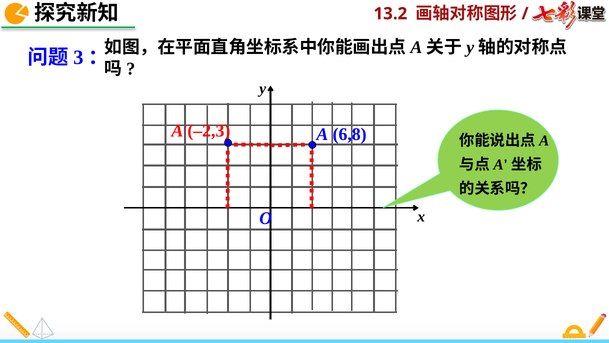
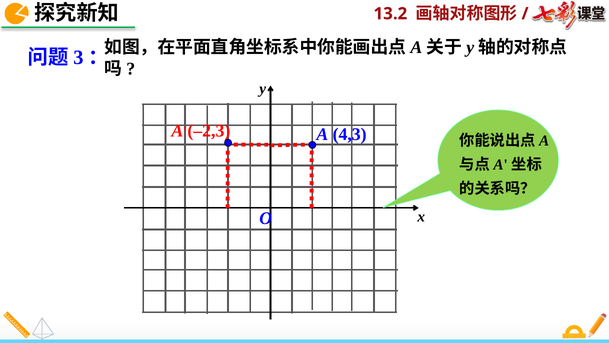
6,8: 6,8 -> 4,3
